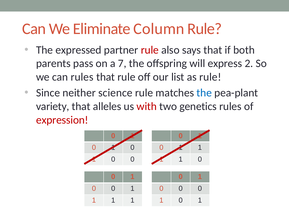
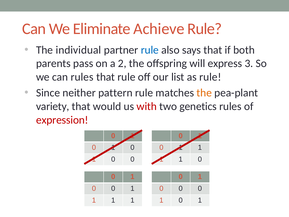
Column: Column -> Achieve
expressed: expressed -> individual
rule at (150, 50) colour: red -> blue
7: 7 -> 2
2: 2 -> 3
science: science -> pattern
the at (204, 93) colour: blue -> orange
alleles: alleles -> would
